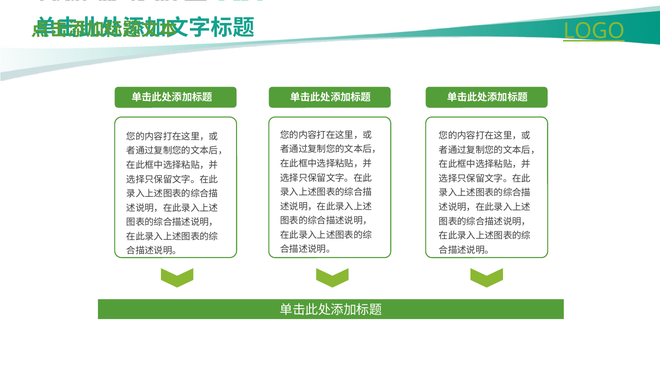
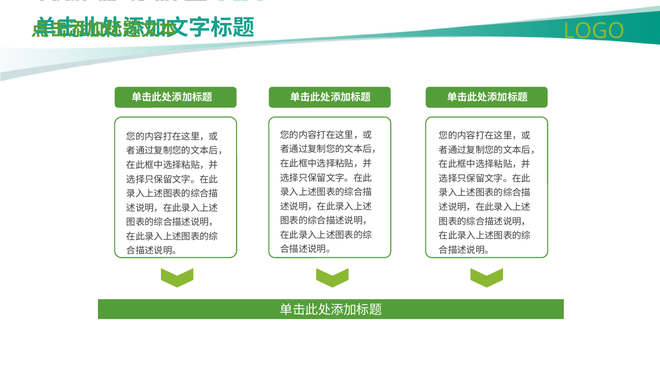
LOGO underline: present -> none
